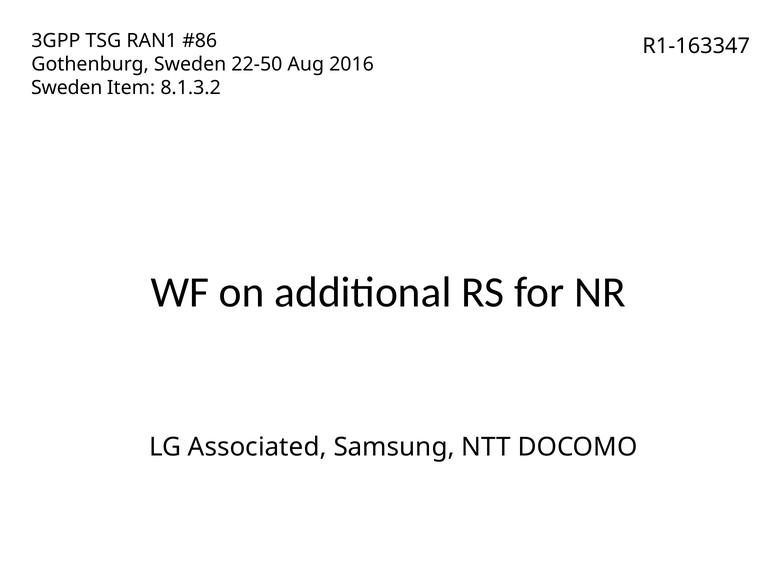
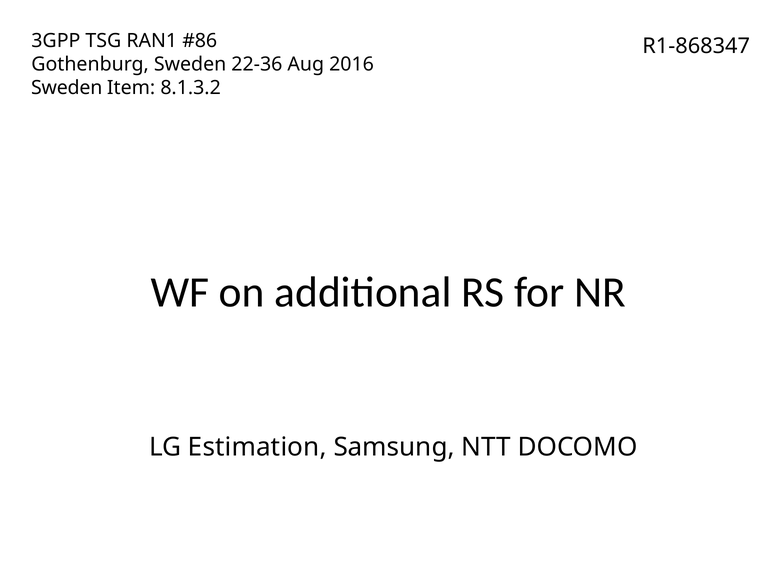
R1-163347: R1-163347 -> R1-868347
22-50: 22-50 -> 22-36
Associated: Associated -> Estimation
